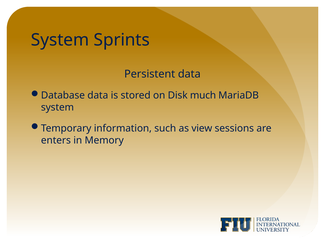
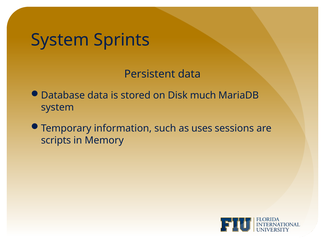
view: view -> uses
enters: enters -> scripts
